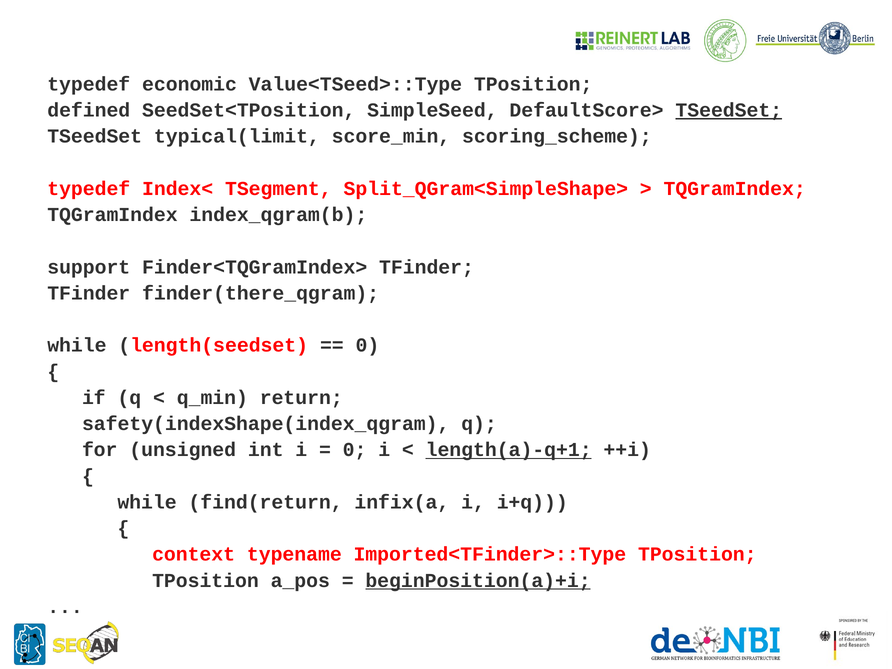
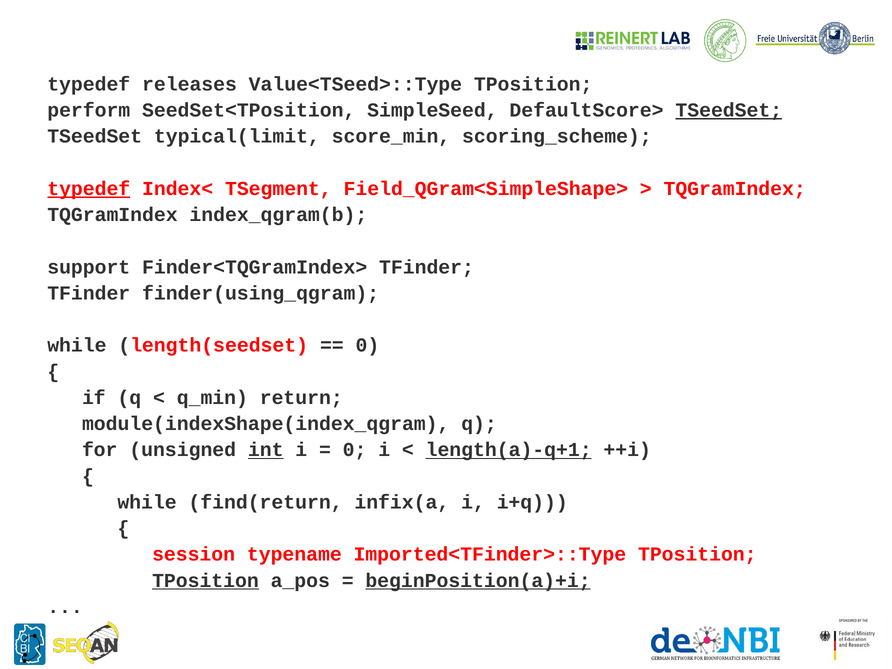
economic: economic -> releases
defined: defined -> perform
typedef at (89, 189) underline: none -> present
Split_QGram<SimpleShape>: Split_QGram<SimpleShape> -> Field_QGram<SimpleShape>
finder(there_qgram: finder(there_qgram -> finder(using_qgram
safety(indexShape(index_qgram: safety(indexShape(index_qgram -> module(indexShape(index_qgram
int underline: none -> present
context: context -> session
TPosition at (205, 581) underline: none -> present
